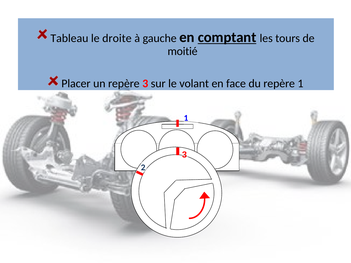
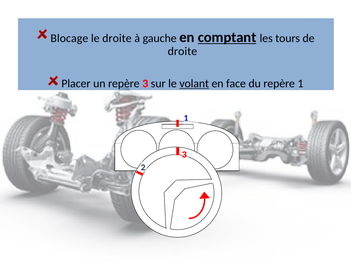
Tableau: Tableau -> Blocage
moitié at (183, 51): moitié -> droite
volant underline: none -> present
